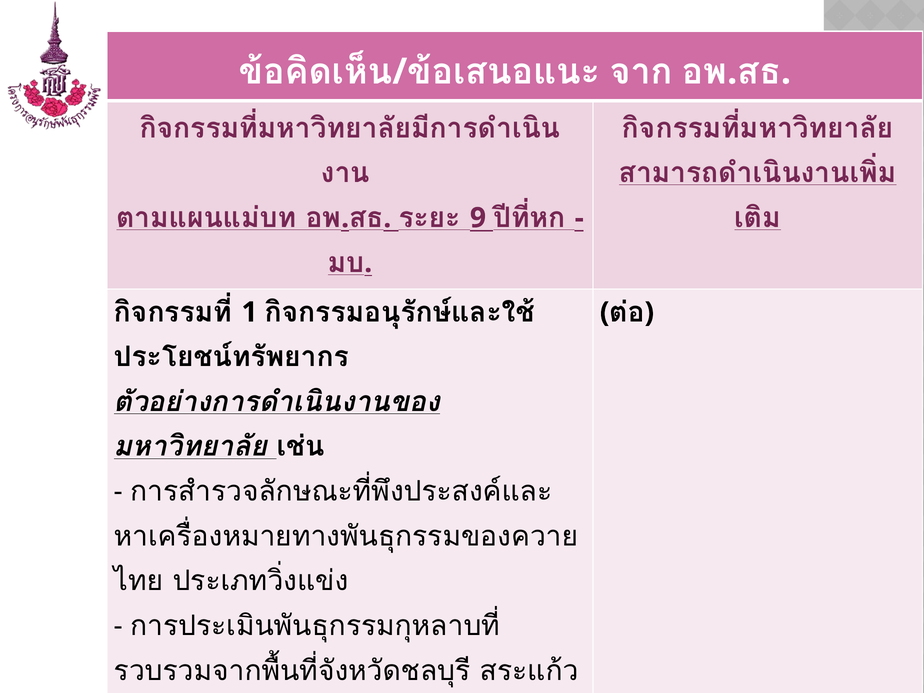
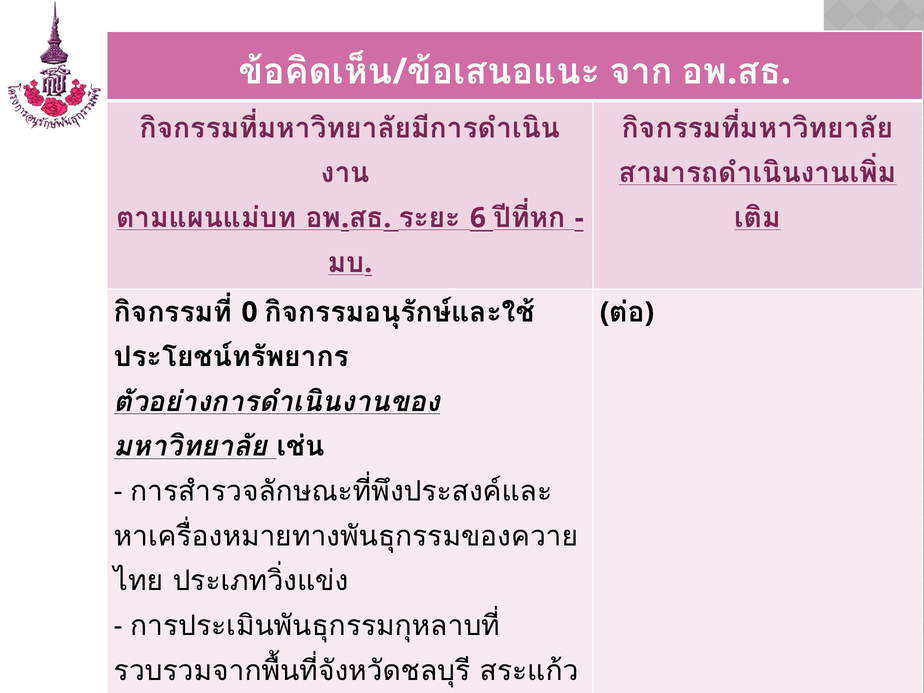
9: 9 -> 6
1: 1 -> 0
